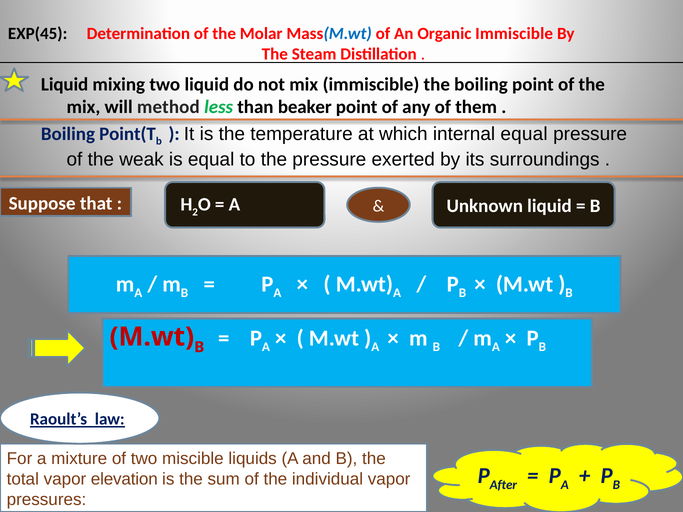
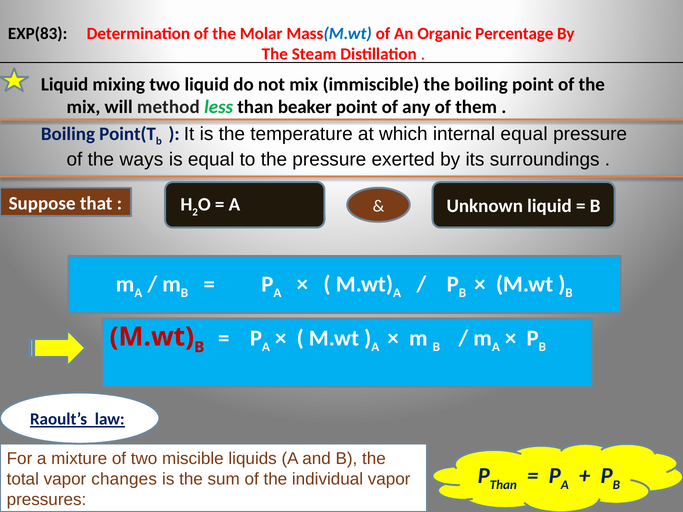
EXP(45: EXP(45 -> EXP(83
Organic Immiscible: Immiscible -> Percentage
weak: weak -> ways
After at (503, 485): After -> Than
elevation: elevation -> changes
